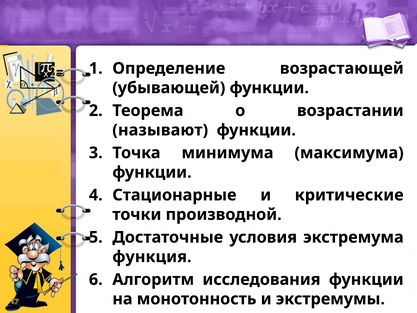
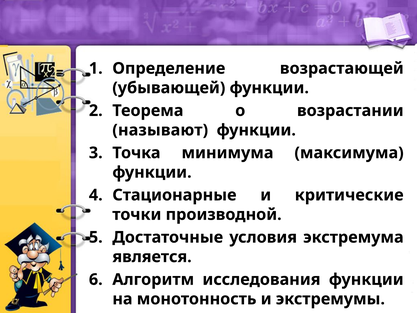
функция: функция -> является
